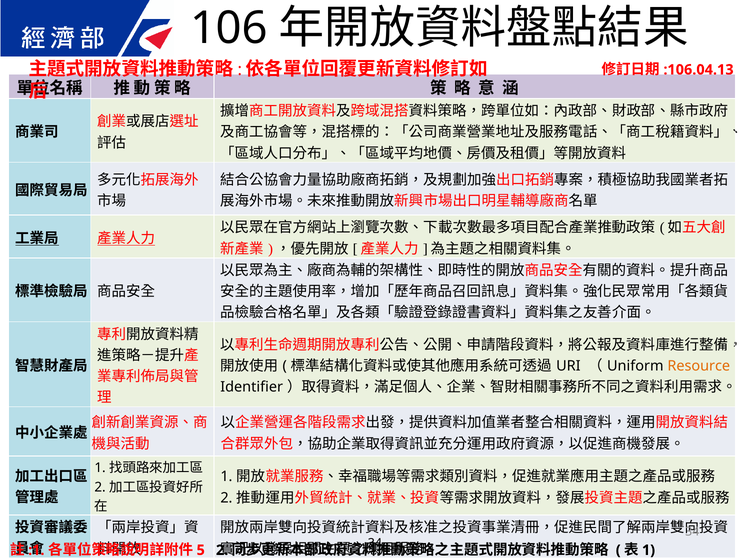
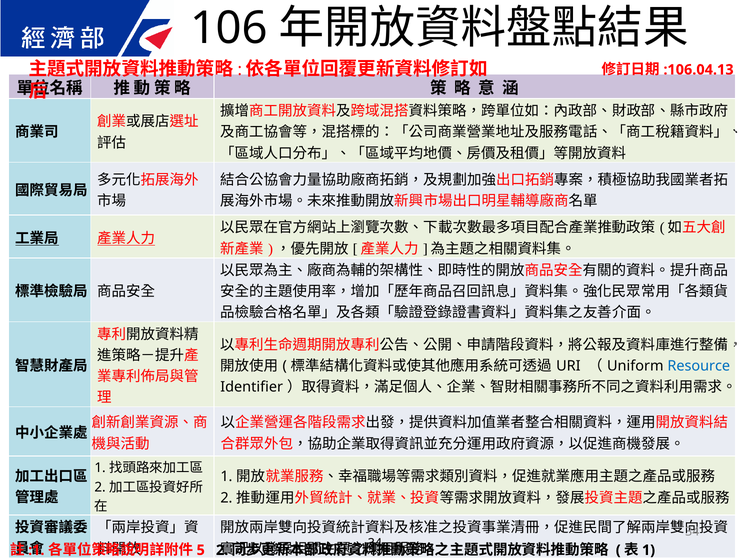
Resource colour: orange -> blue
